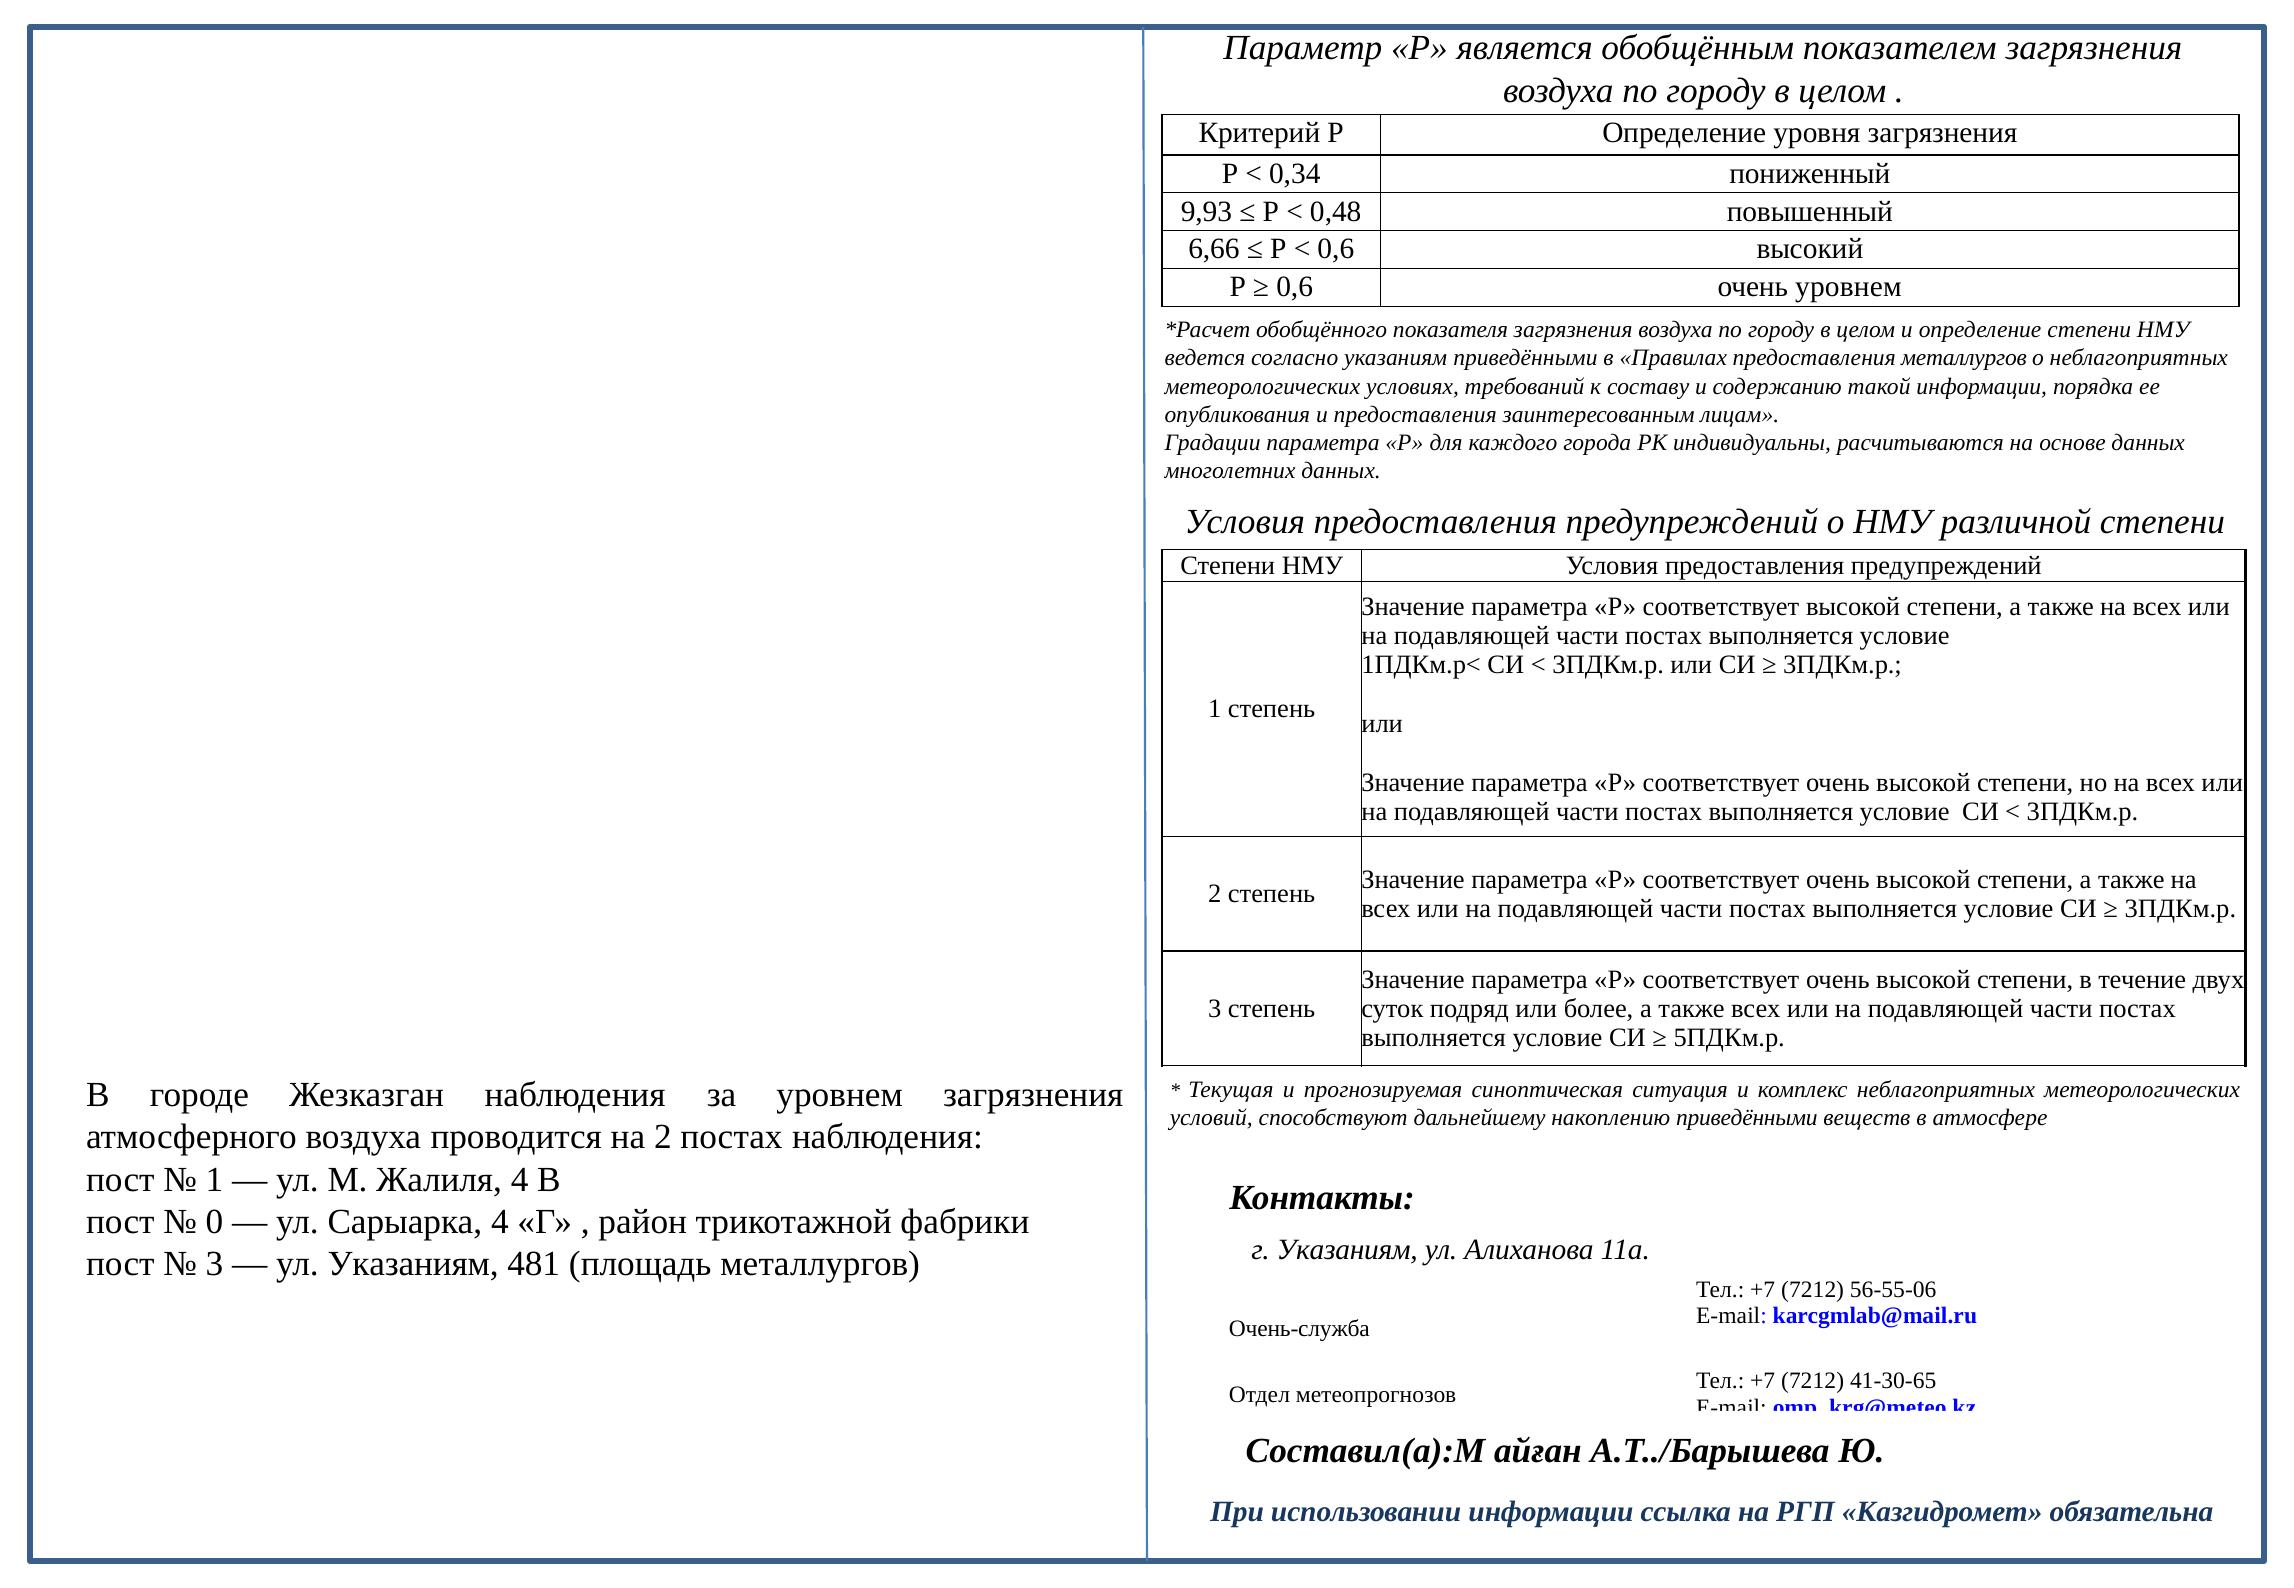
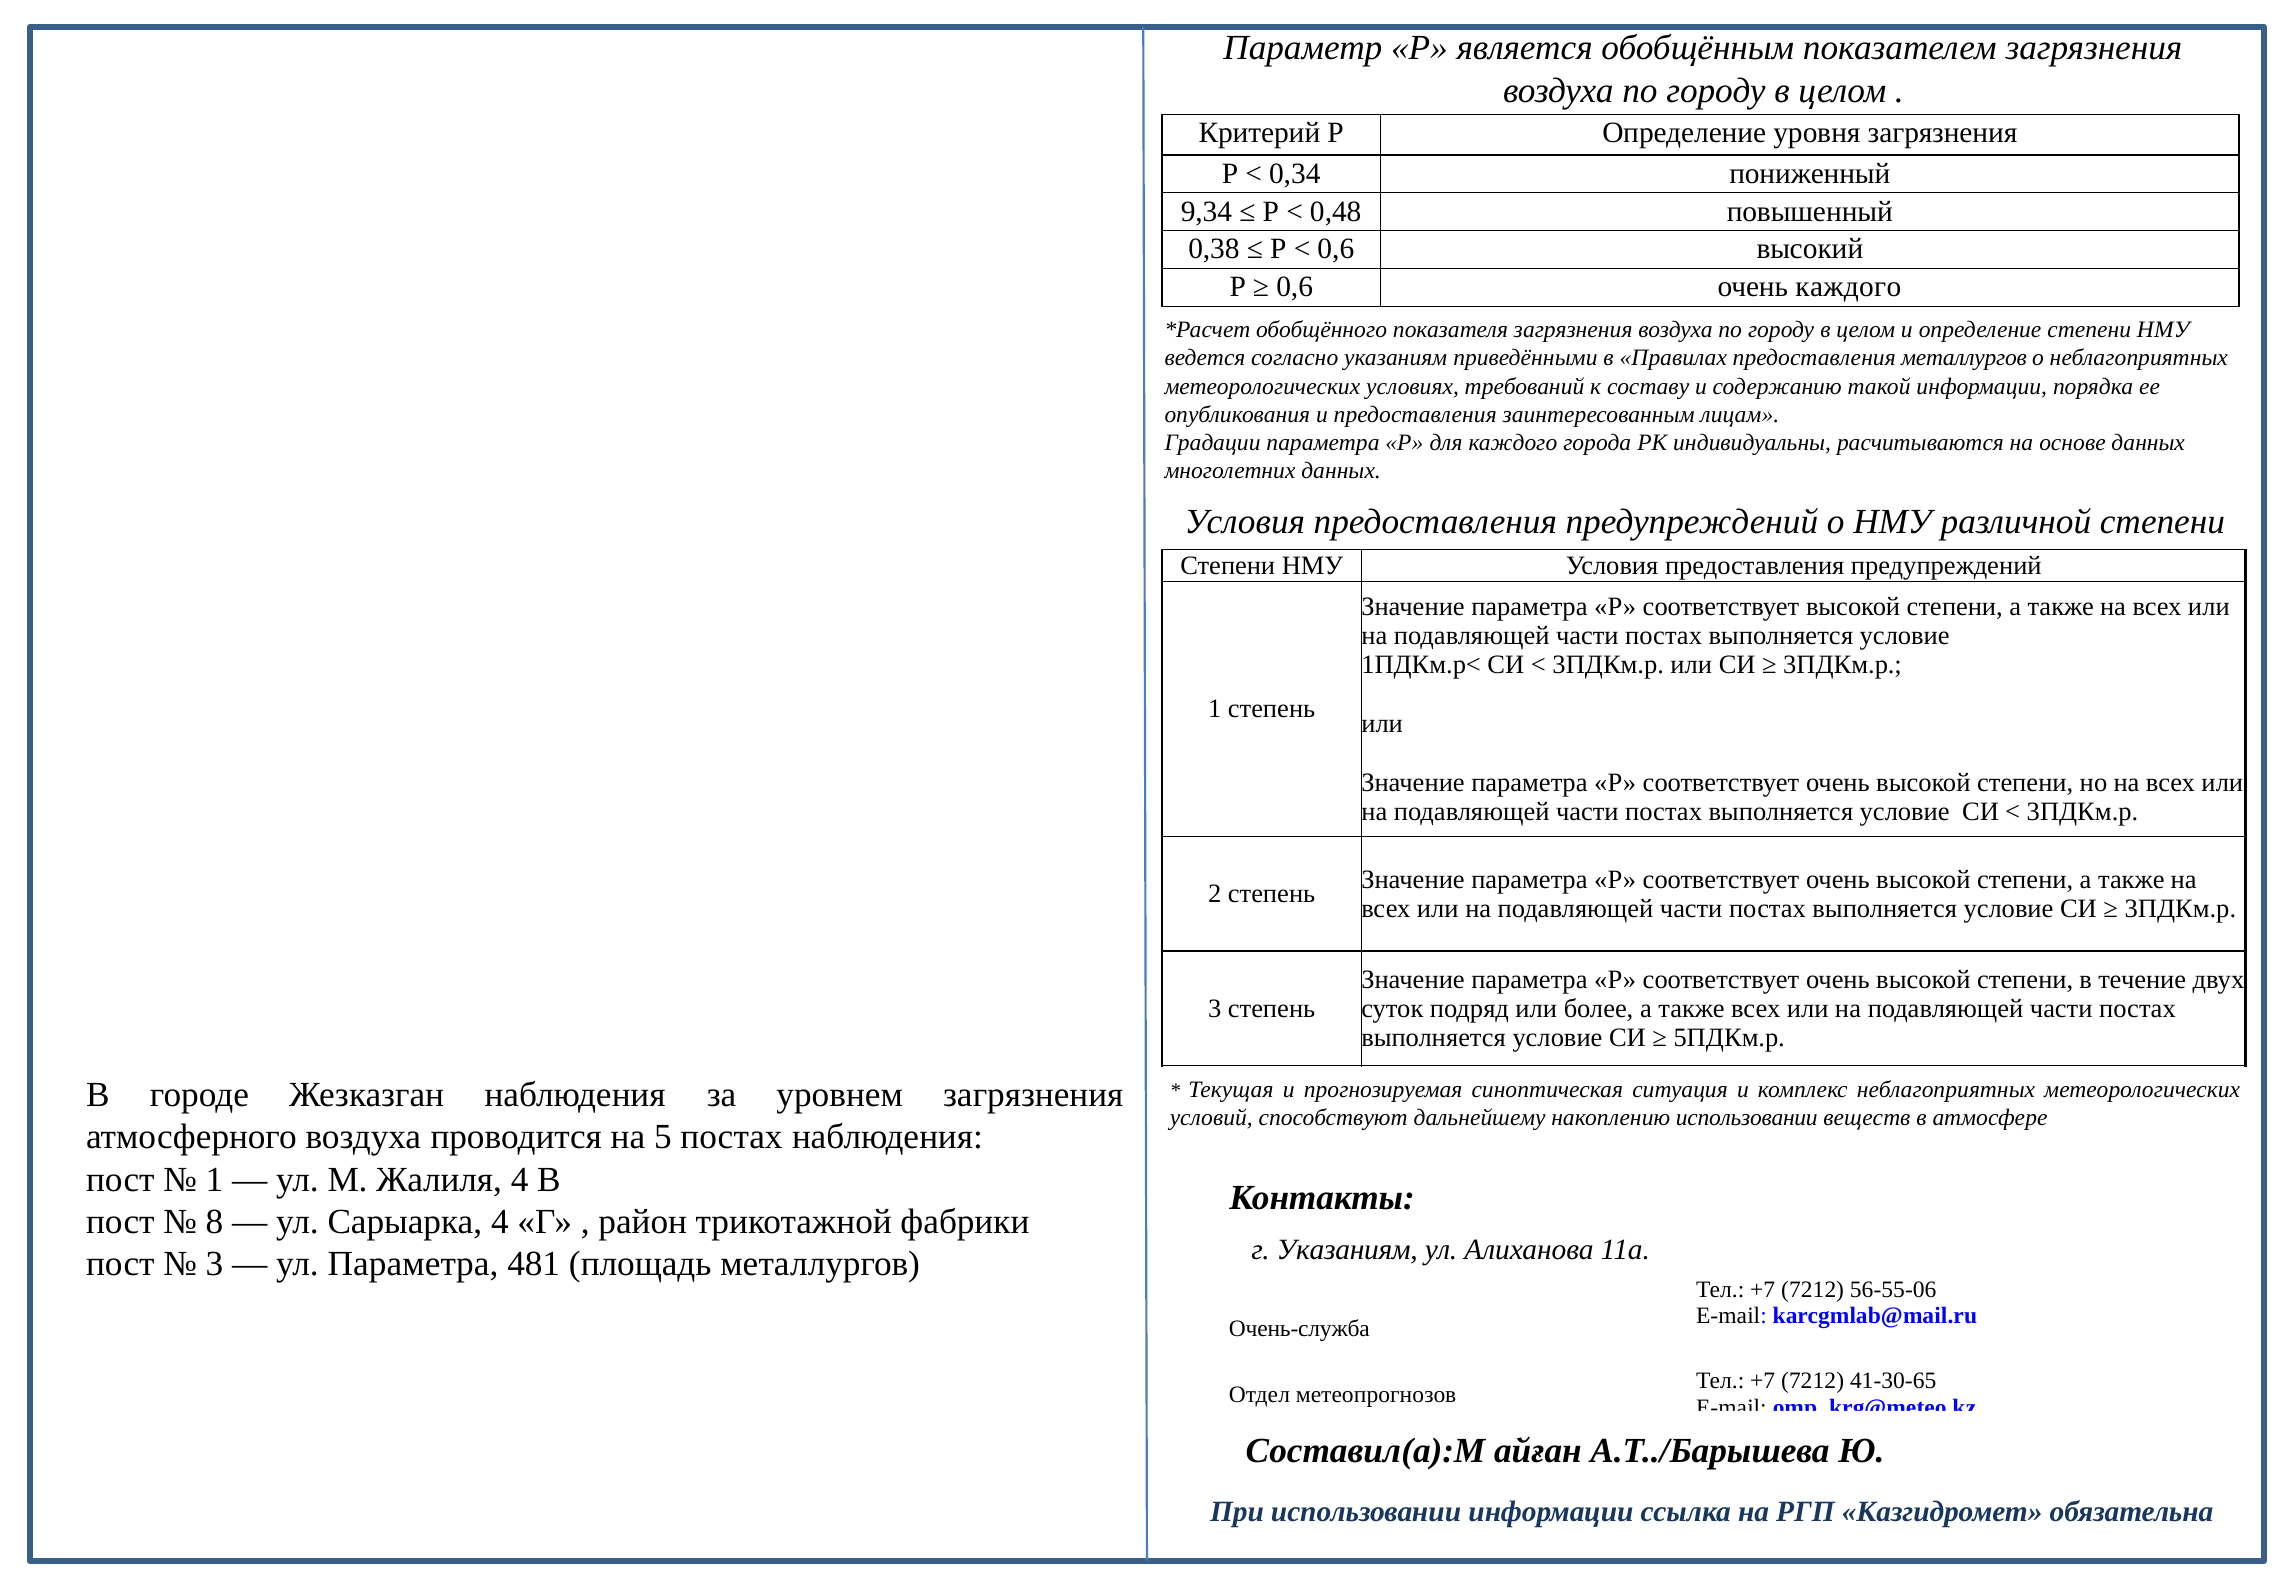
9,93: 9,93 -> 9,34
6,66: 6,66 -> 0,38
очень уровнем: уровнем -> каждого
накоплению приведёнными: приведёнными -> использовании
на 2: 2 -> 5
0: 0 -> 8
ул Указаниям: Указаниям -> Параметра
